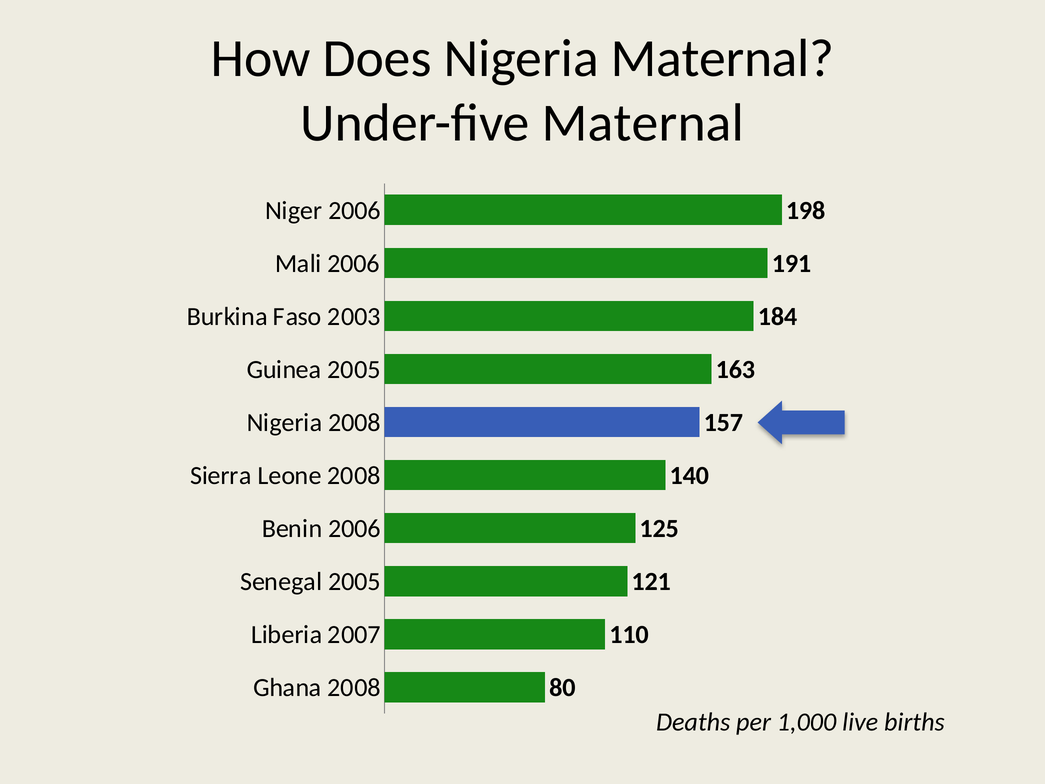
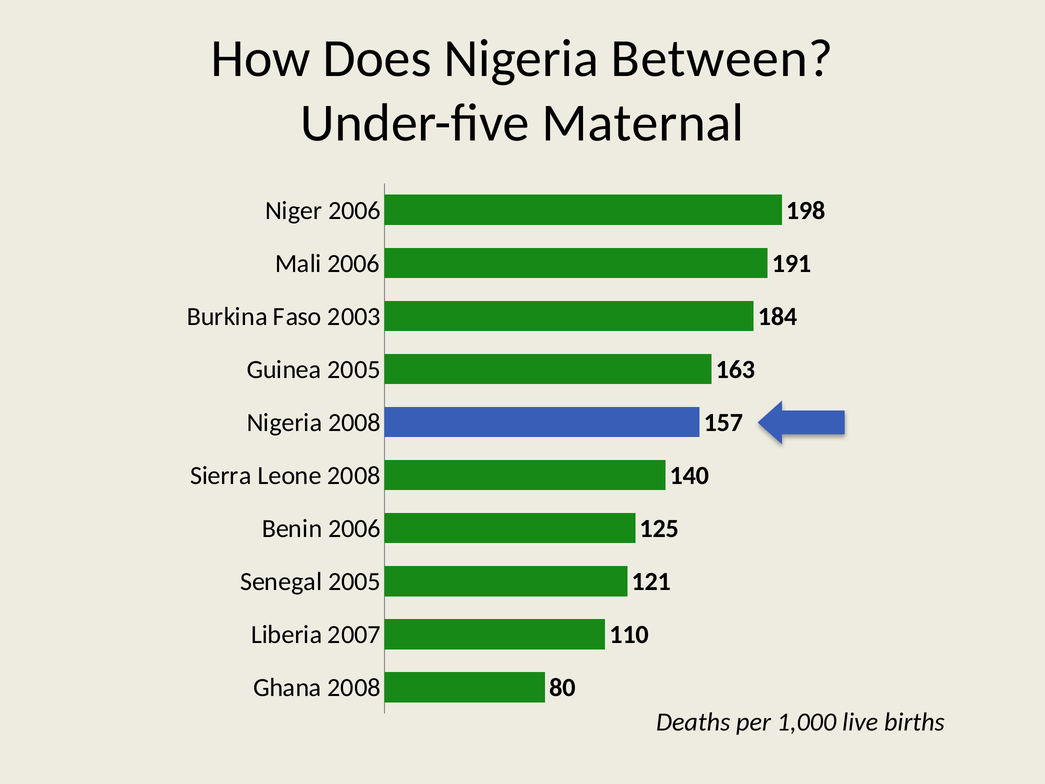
Nigeria Maternal: Maternal -> Between
